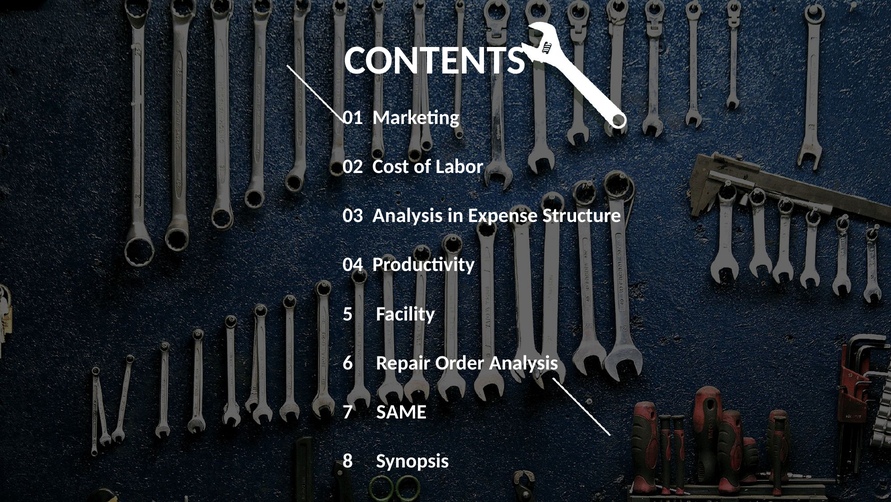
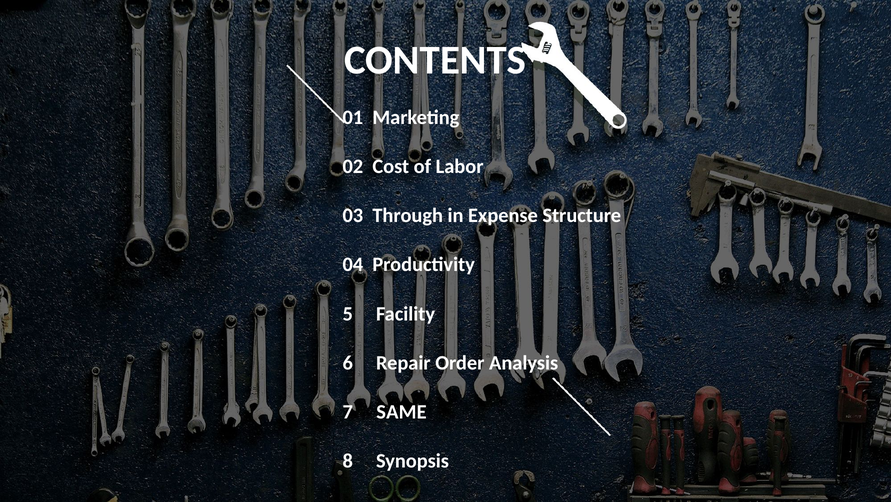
03 Analysis: Analysis -> Through
